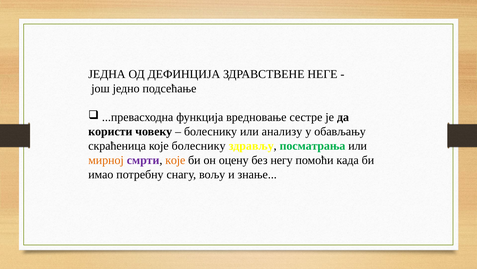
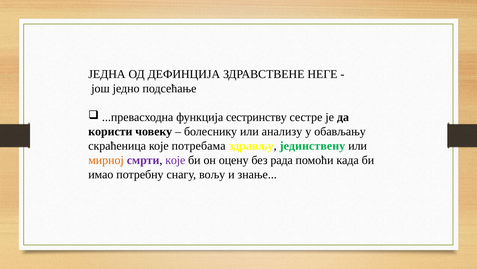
вредновање: вредновање -> сестринству
које болеснику: болеснику -> потребама
посматрања: посматрања -> јединствену
које at (175, 160) colour: orange -> purple
негу: негу -> рада
